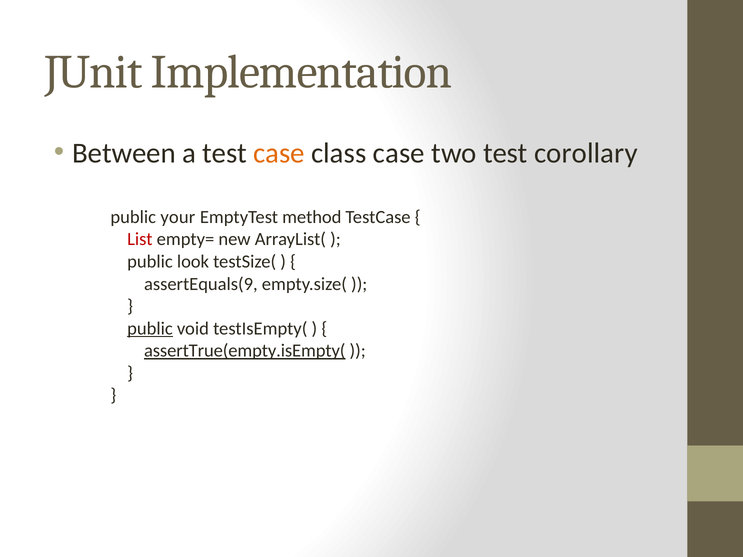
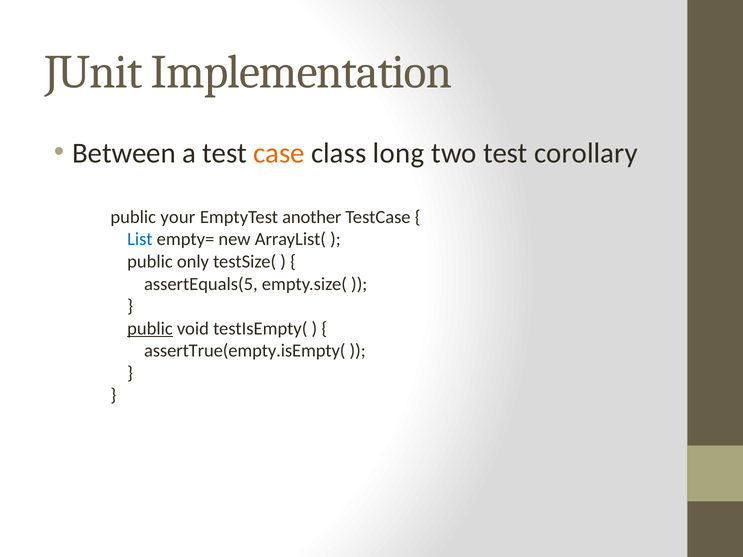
class case: case -> long
method: method -> another
List colour: red -> blue
look: look -> only
assertEquals(9: assertEquals(9 -> assertEquals(5
assertTrue(empty.isEmpty( underline: present -> none
